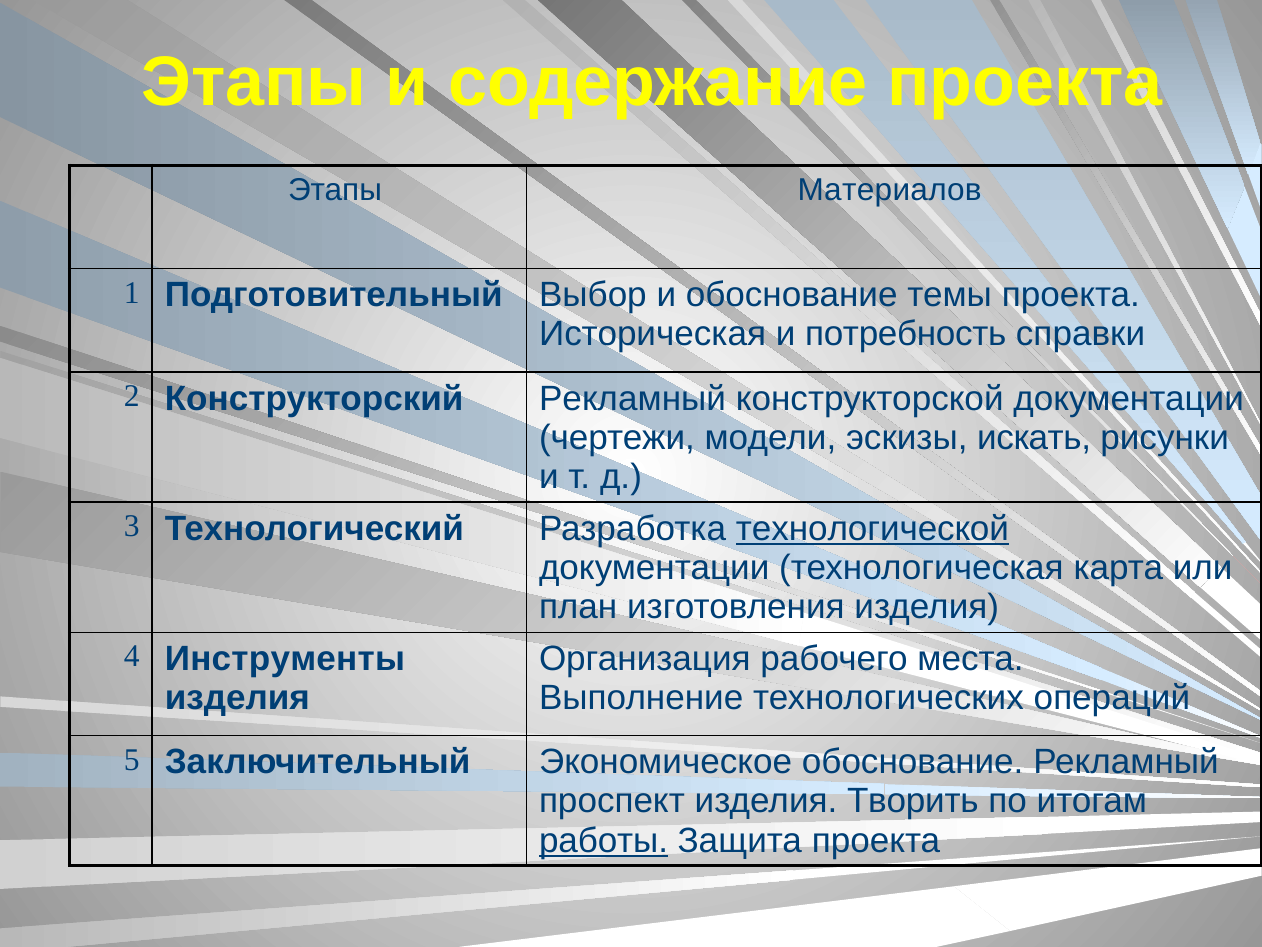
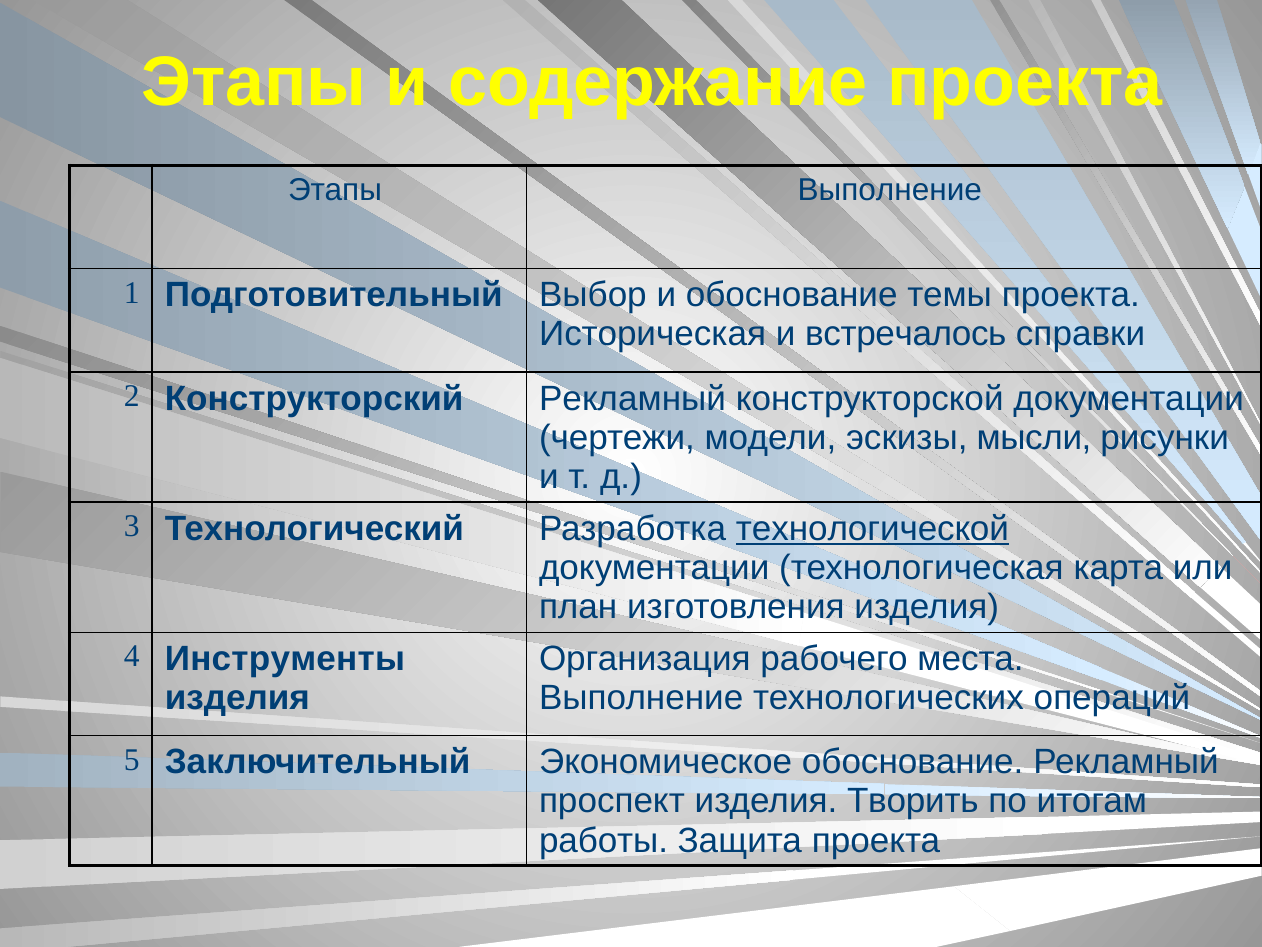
Этапы Материалов: Материалов -> Выполнение
потребность: потребность -> встречалось
искать: искать -> мысли
работы underline: present -> none
